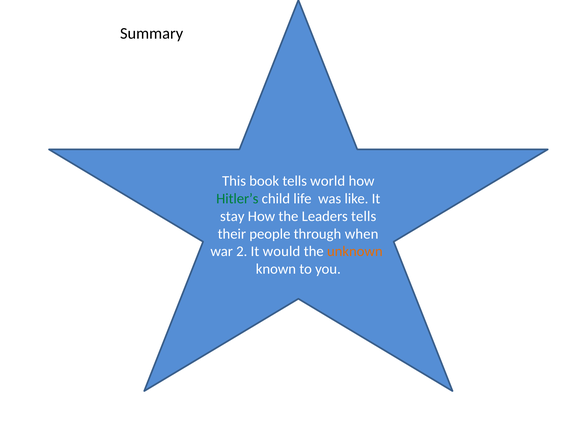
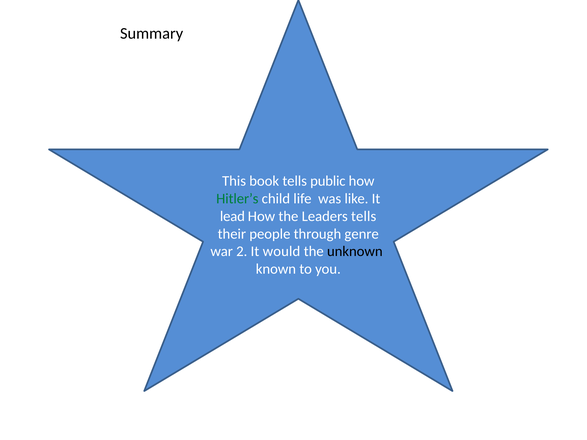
world: world -> public
stay: stay -> lead
when: when -> genre
unknown colour: orange -> black
